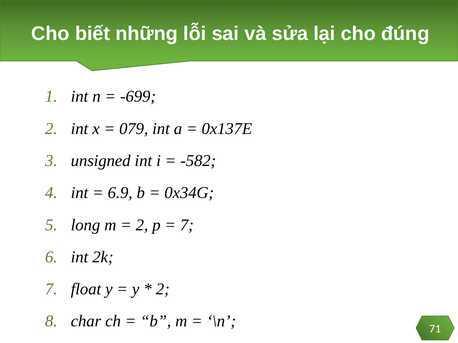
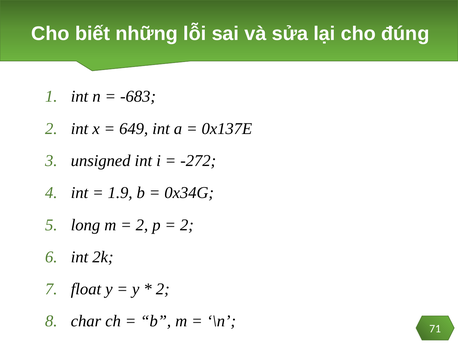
-699: -699 -> -683
079: 079 -> 649
-582: -582 -> -272
6.9: 6.9 -> 1.9
7 at (187, 225): 7 -> 2
